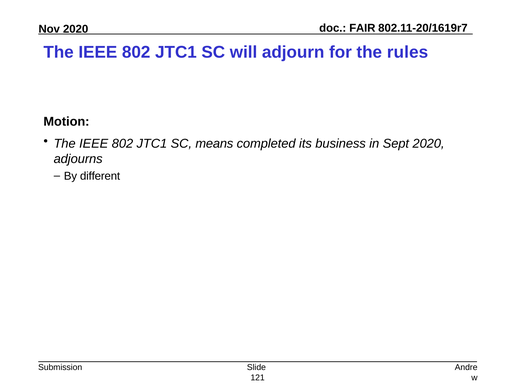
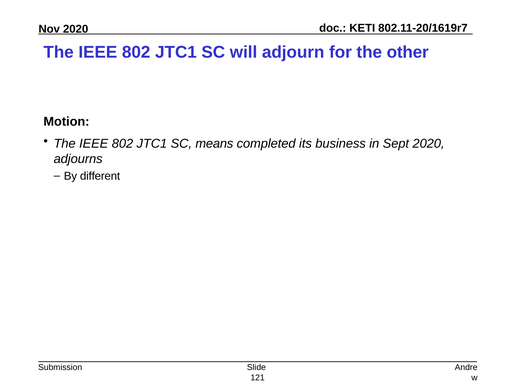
FAIR: FAIR -> KETI
rules: rules -> other
